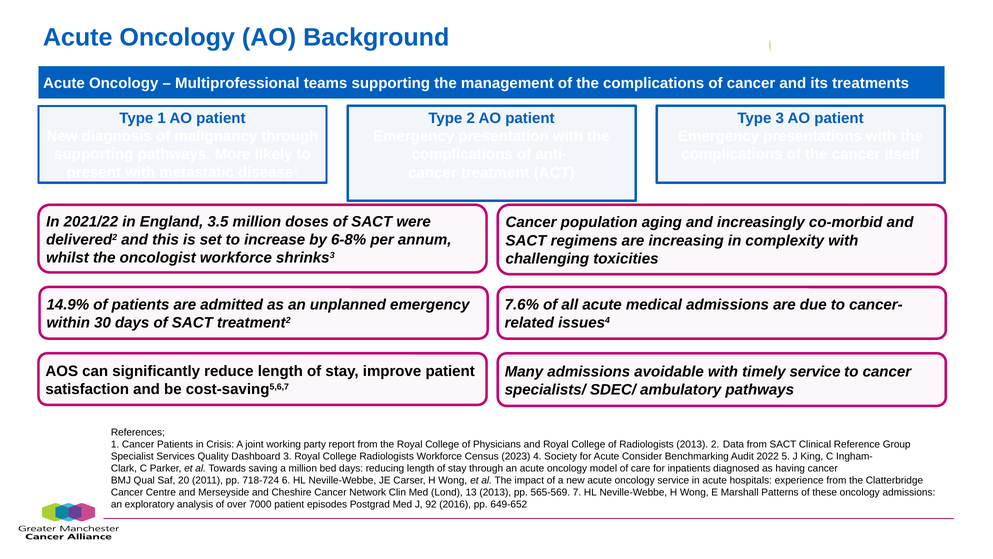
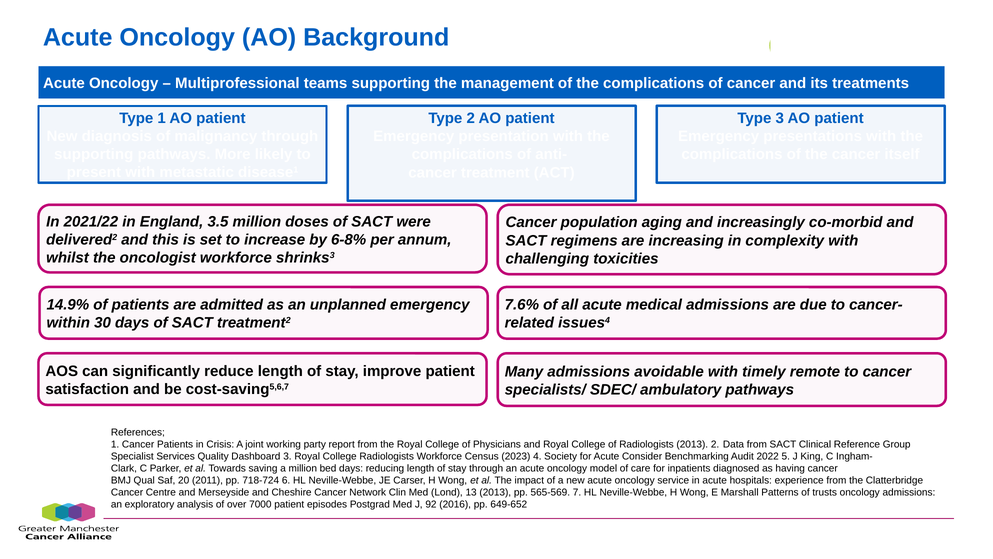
timely service: service -> remote
these: these -> trusts
